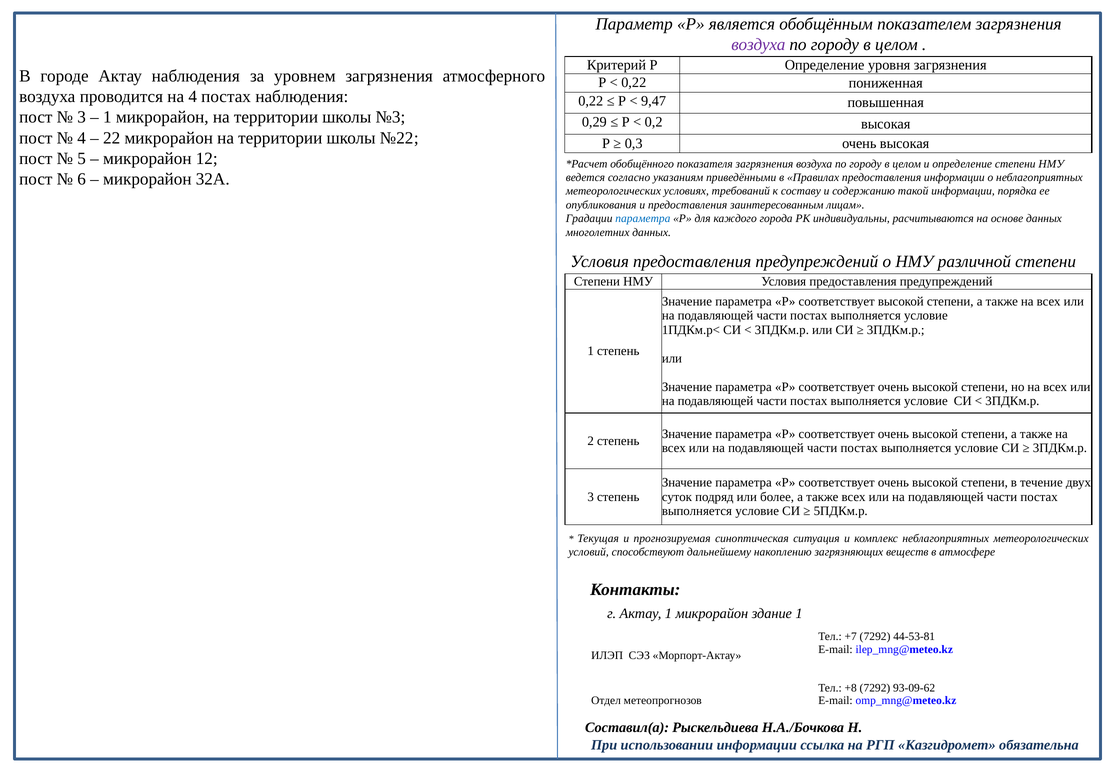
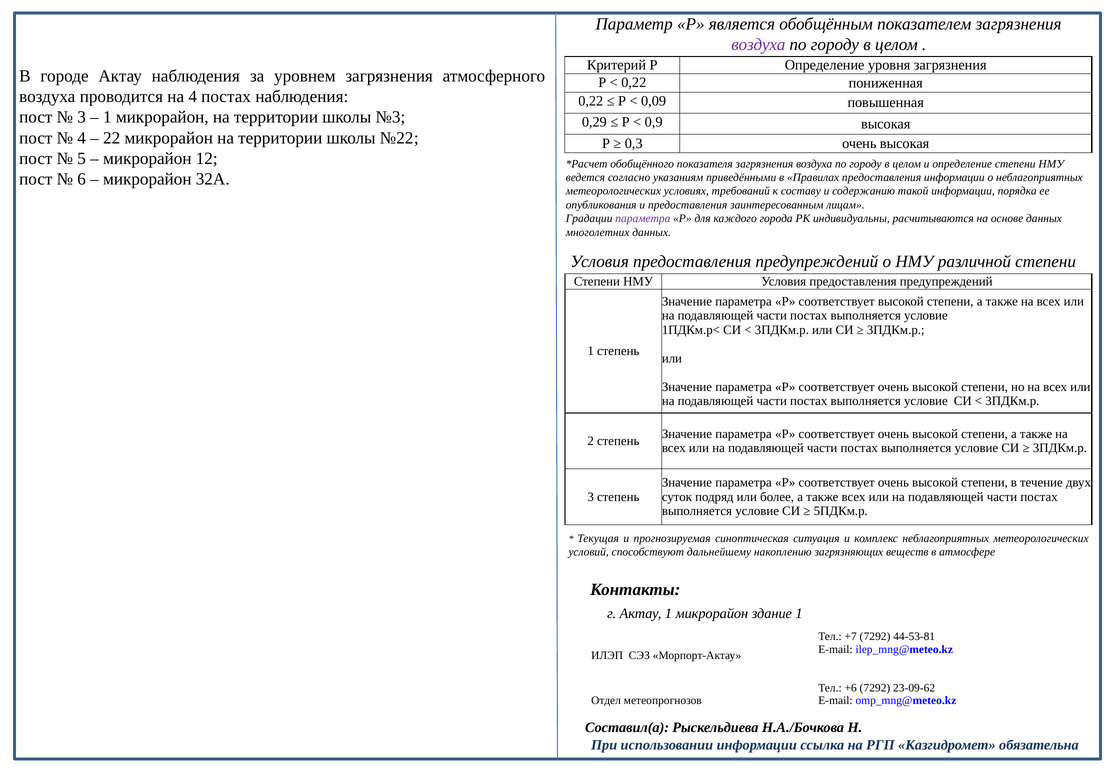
9,47: 9,47 -> 0,09
0,2: 0,2 -> 0,9
параметра at (643, 219) colour: blue -> purple
+8: +8 -> +6
93-09-62: 93-09-62 -> 23-09-62
